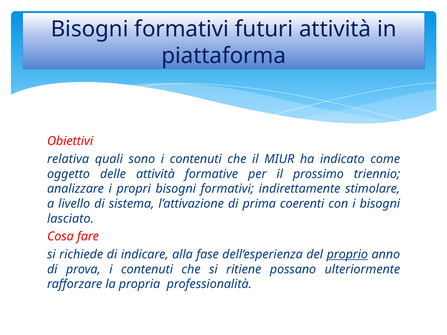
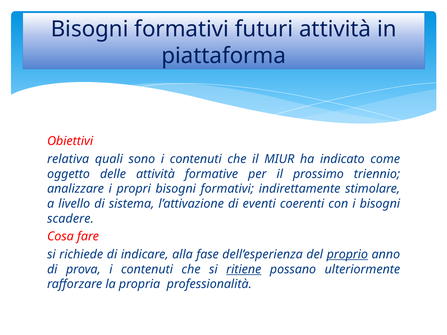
prima: prima -> eventi
lasciato: lasciato -> scadere
ritiene underline: none -> present
